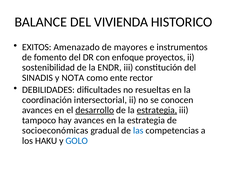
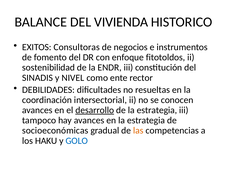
Amenazado: Amenazado -> Consultoras
mayores: mayores -> negocios
proyectos: proyectos -> fitotoldos
NOTA: NOTA -> NIVEL
estrategia at (157, 110) underline: present -> none
las colour: blue -> orange
